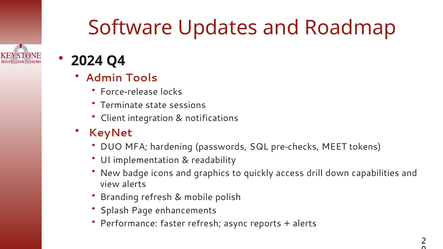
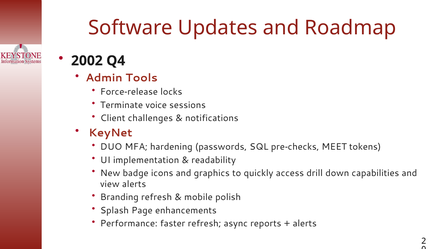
2024: 2024 -> 2002
state: state -> voice
integration: integration -> challenges
